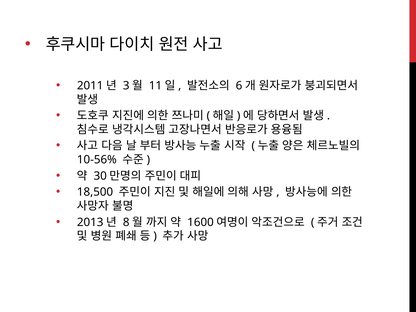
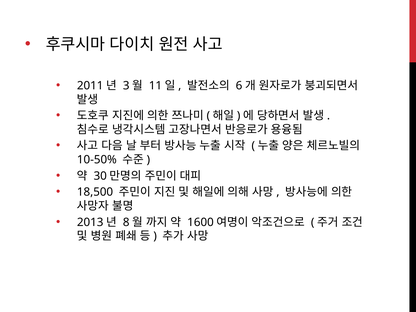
10-56%: 10-56% -> 10-50%
